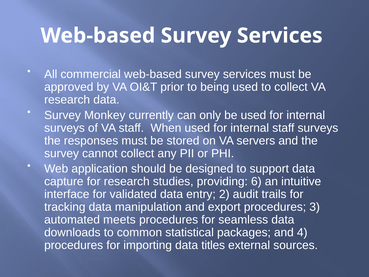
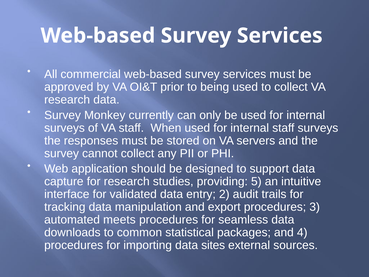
6: 6 -> 5
titles: titles -> sites
